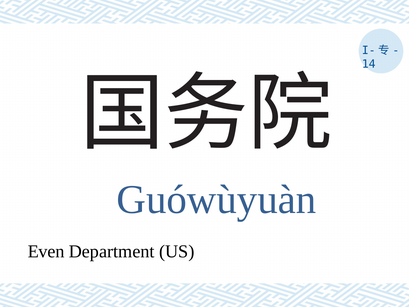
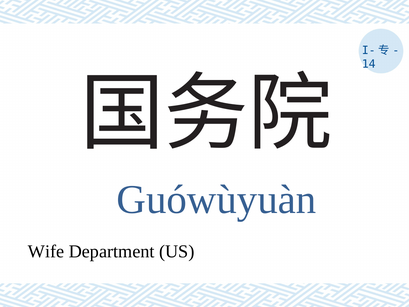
Even: Even -> Wife
